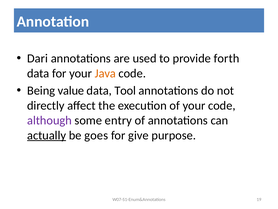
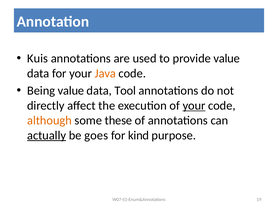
Dari: Dari -> Kuis
provide forth: forth -> value
your at (194, 105) underline: none -> present
although colour: purple -> orange
entry: entry -> these
give: give -> kind
